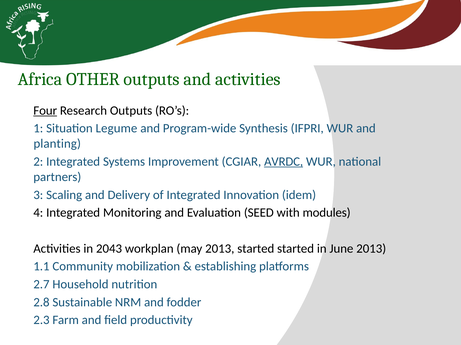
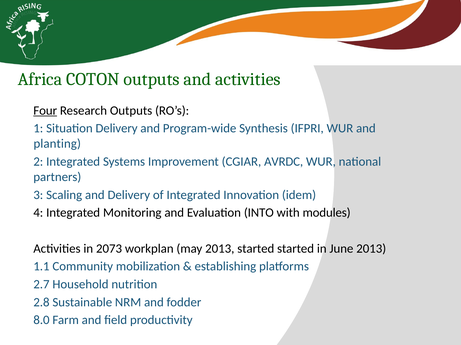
OTHER: OTHER -> COTON
Situation Legume: Legume -> Delivery
AVRDC underline: present -> none
SEED: SEED -> INTO
2043: 2043 -> 2073
2.3: 2.3 -> 8.0
